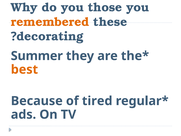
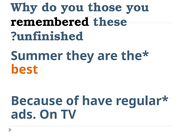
remembered colour: orange -> black
decorating: decorating -> unfinished
tired: tired -> have
